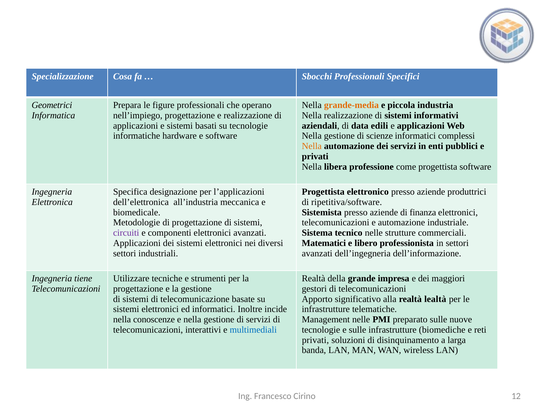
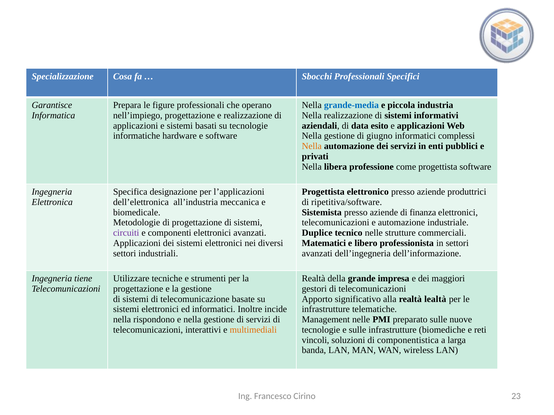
Geometrici: Geometrici -> Garantisce
grande-media colour: orange -> blue
edili: edili -> esito
scienze: scienze -> giugno
Sistema: Sistema -> Duplice
conoscenze: conoscenze -> rispondono
multimediali colour: blue -> orange
privati at (315, 340): privati -> vincoli
disinquinamento: disinquinamento -> componentistica
12: 12 -> 23
